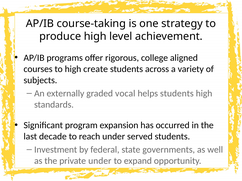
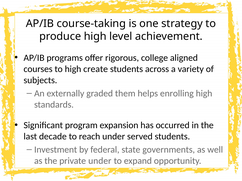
vocal: vocal -> them
helps students: students -> enrolling
